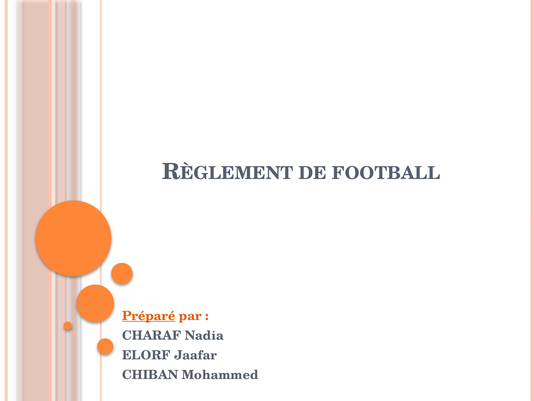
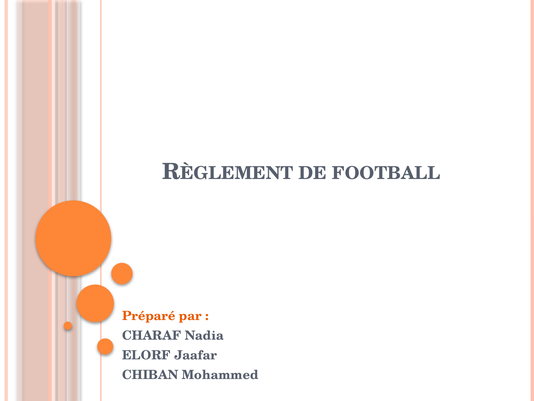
Préparé underline: present -> none
